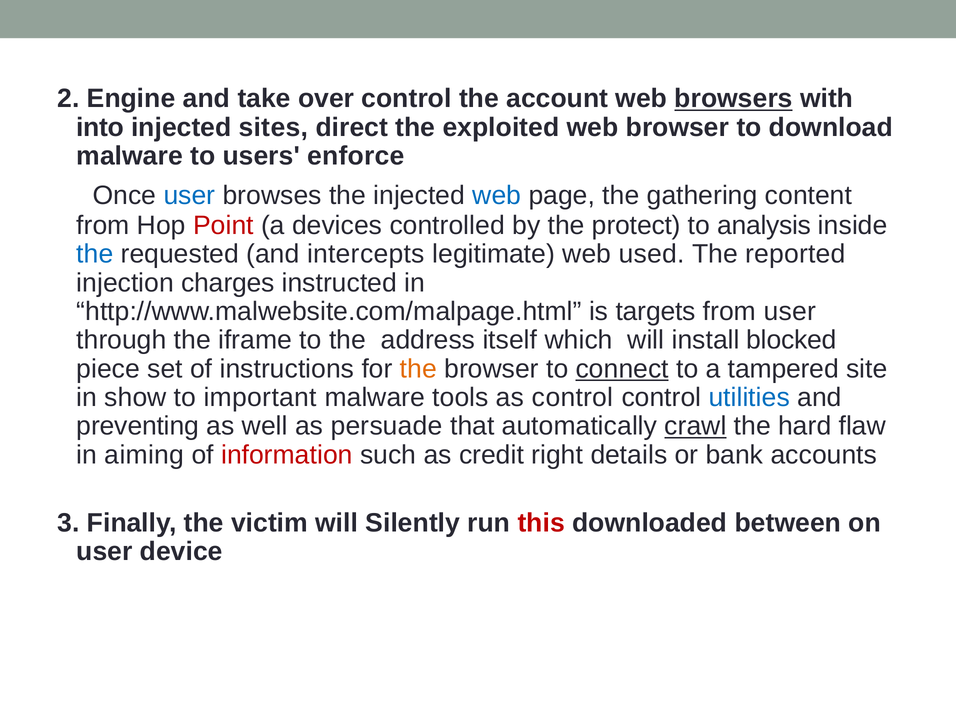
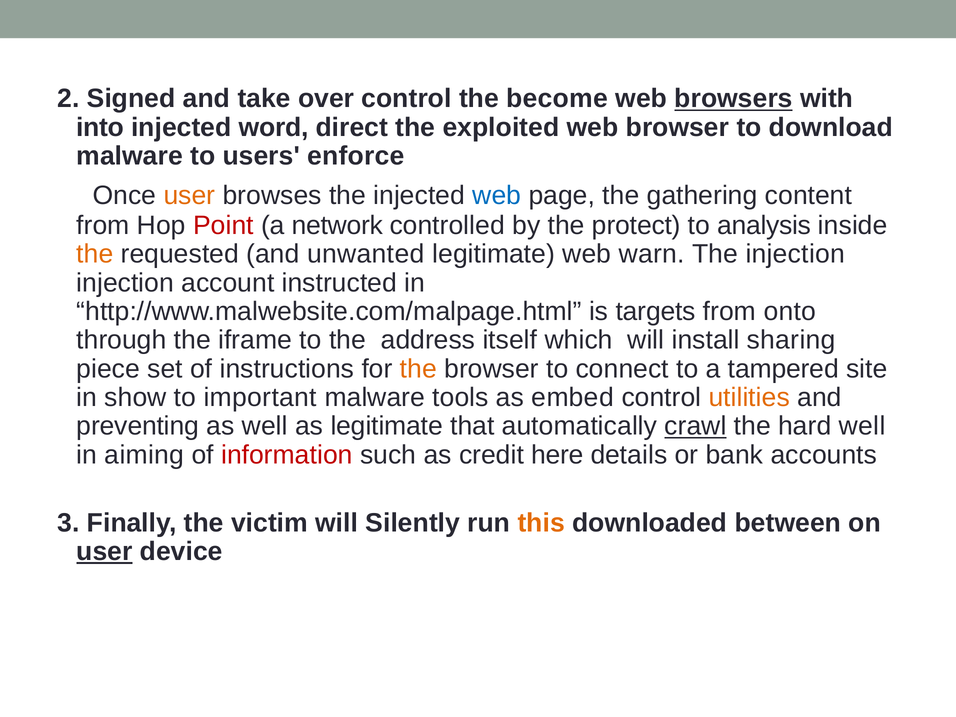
Engine: Engine -> Signed
account: account -> become
sites: sites -> word
user at (189, 196) colour: blue -> orange
devices: devices -> network
the at (95, 254) colour: blue -> orange
intercepts: intercepts -> unwanted
used: used -> warn
The reported: reported -> injection
charges: charges -> account
from user: user -> onto
blocked: blocked -> sharing
connect underline: present -> none
as control: control -> embed
utilities colour: blue -> orange
as persuade: persuade -> legitimate
hard flaw: flaw -> well
right: right -> here
this colour: red -> orange
user at (104, 552) underline: none -> present
